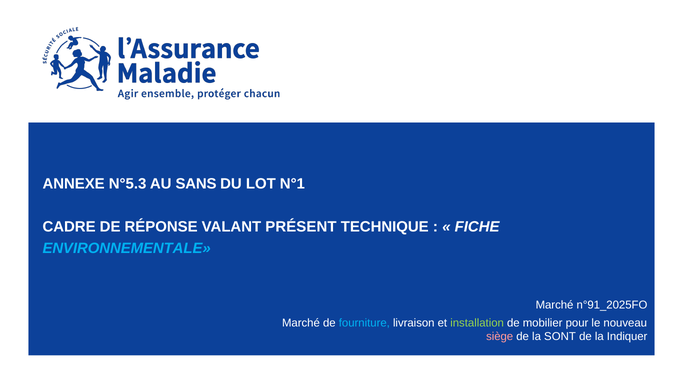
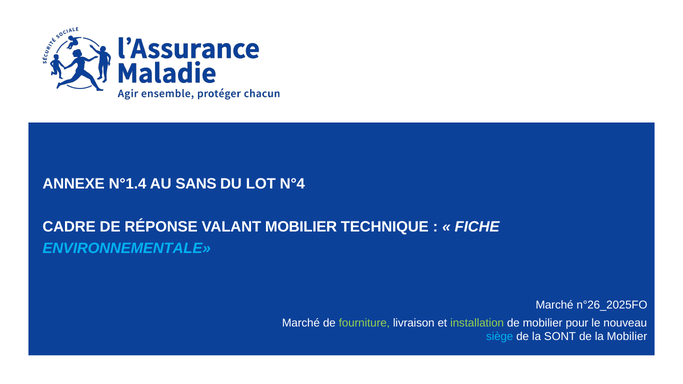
N°5.3: N°5.3 -> N°1.4
N°1: N°1 -> N°4
VALANT PRÉSENT: PRÉSENT -> MOBILIER
n°91_2025FO: n°91_2025FO -> n°26_2025FO
fourniture colour: light blue -> light green
siège colour: pink -> light blue
la Indiquer: Indiquer -> Mobilier
